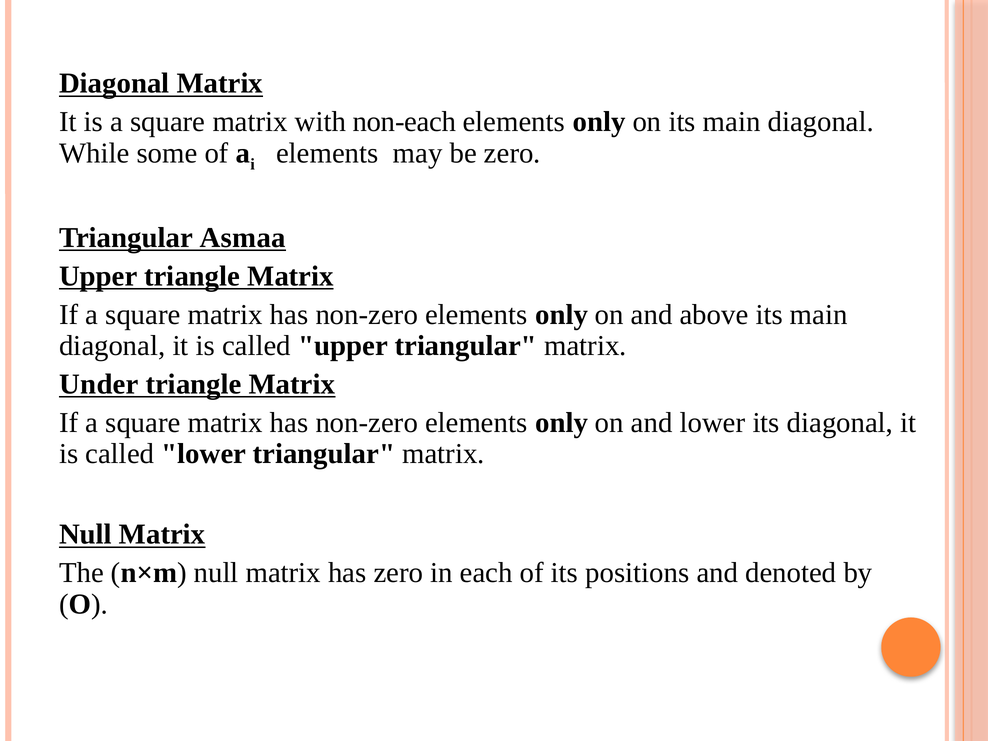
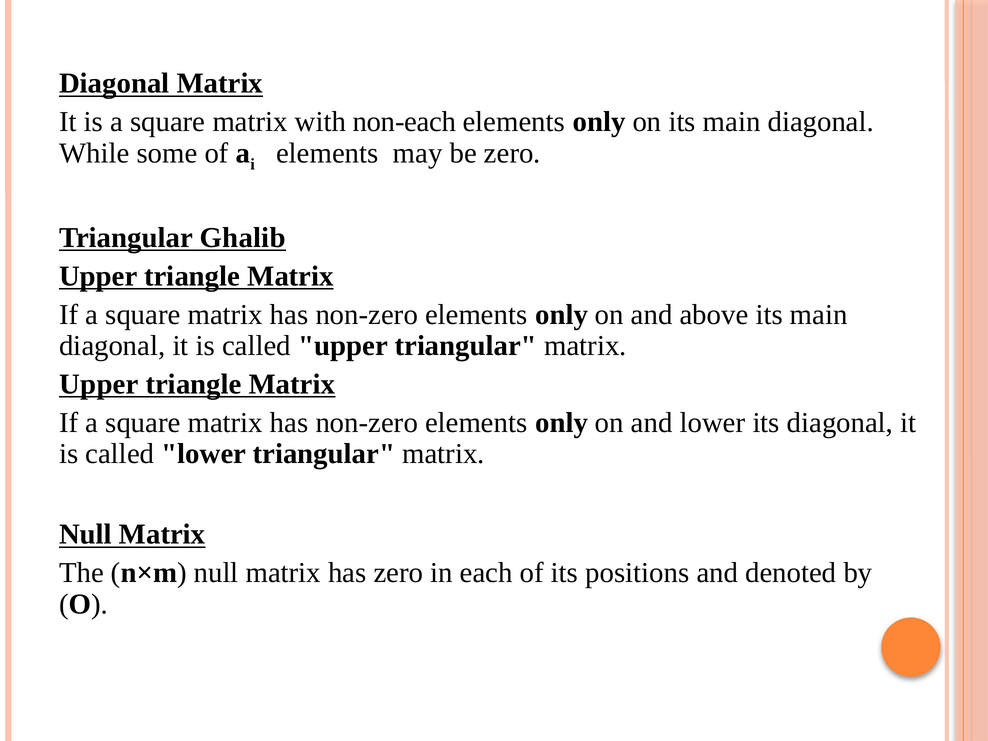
Asmaa: Asmaa -> Ghalib
Under at (99, 384): Under -> Upper
